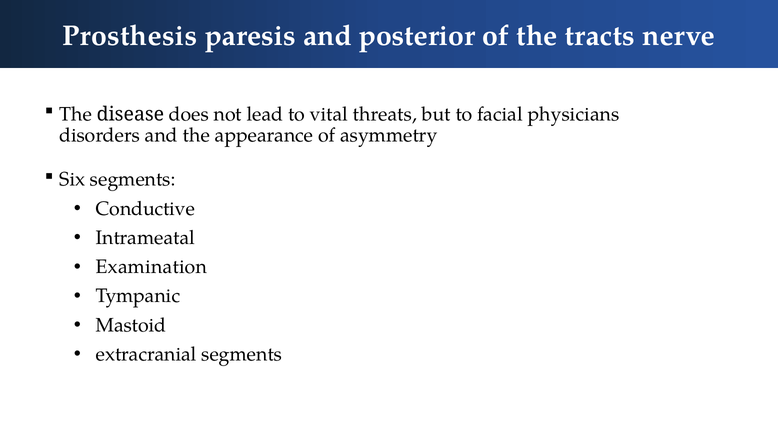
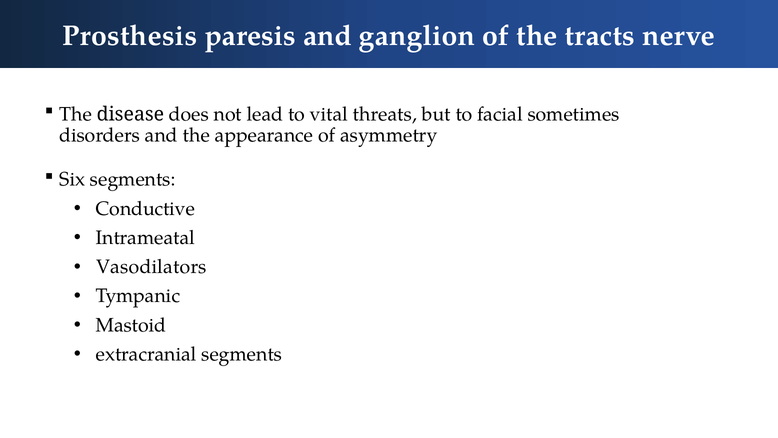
posterior: posterior -> ganglion
physicians: physicians -> sometimes
Examination: Examination -> Vasodilators
